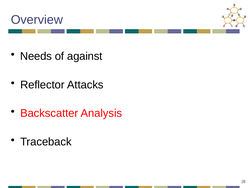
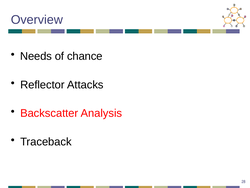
against: against -> chance
